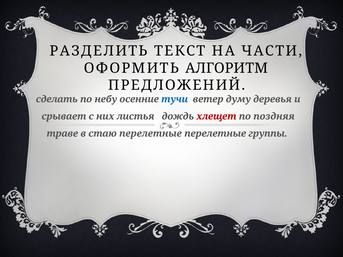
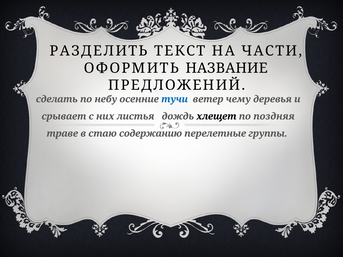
АЛГОРИТМ: АЛГОРИТМ -> НАЗВАНИЕ
думу: думу -> чему
хлещет colour: red -> black
стаю перелетные: перелетные -> содержанию
